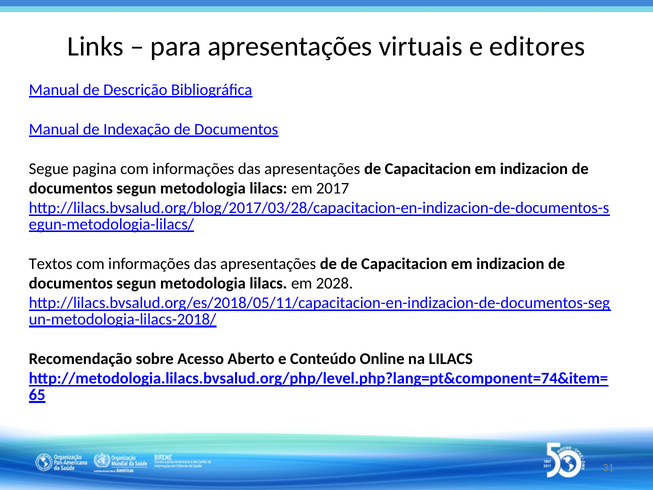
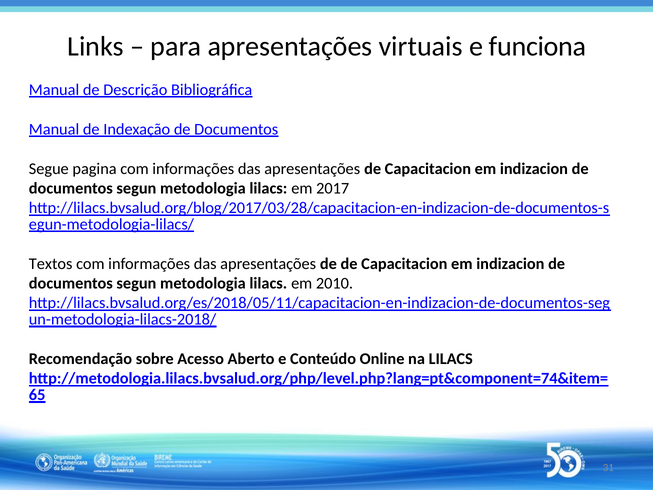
editores: editores -> funciona
2028: 2028 -> 2010
